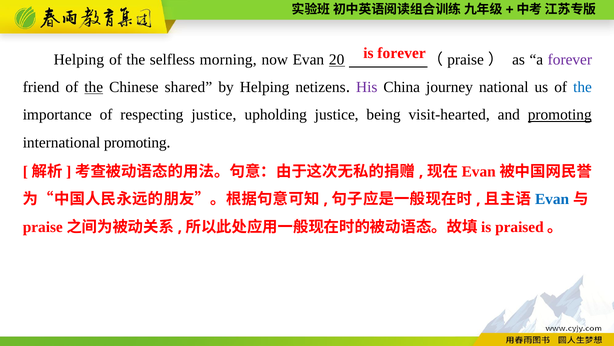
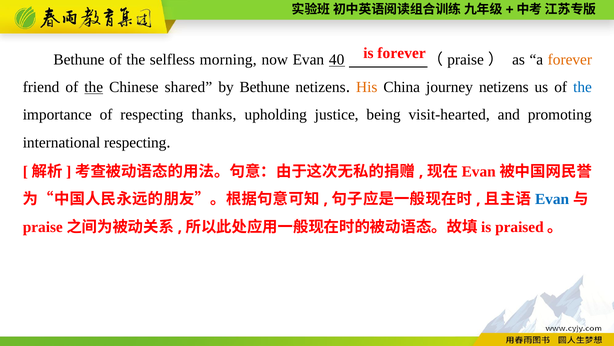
Helping at (79, 59): Helping -> Bethune
20: 20 -> 40
forever at (570, 59) colour: purple -> orange
by Helping: Helping -> Bethune
His colour: purple -> orange
journey national: national -> netizens
respecting justice: justice -> thanks
promoting at (560, 115) underline: present -> none
international promoting: promoting -> respecting
